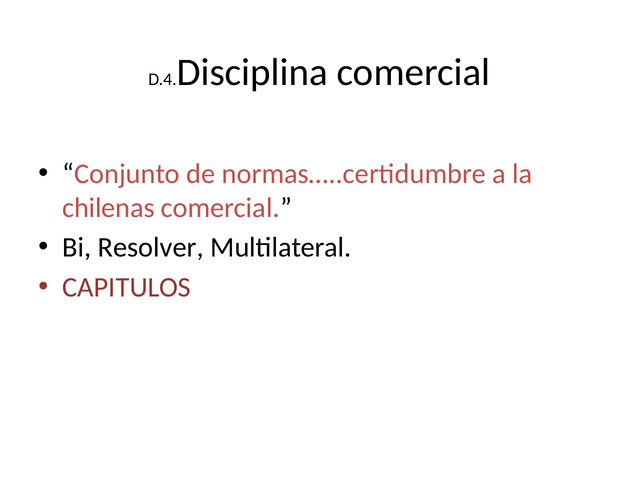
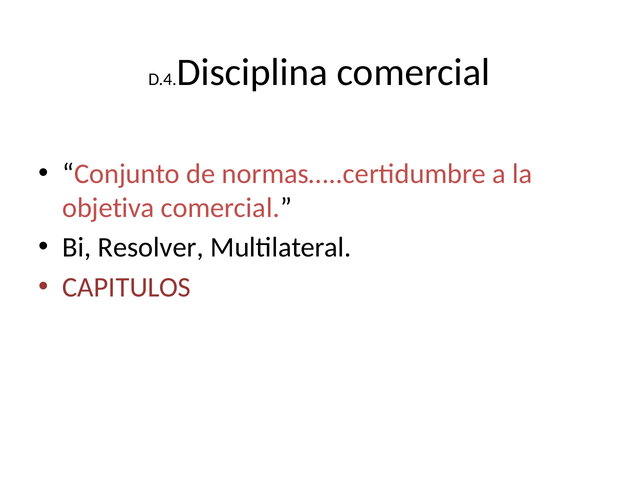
chilenas: chilenas -> objetiva
